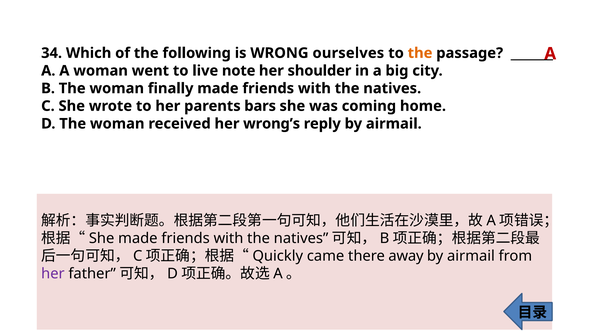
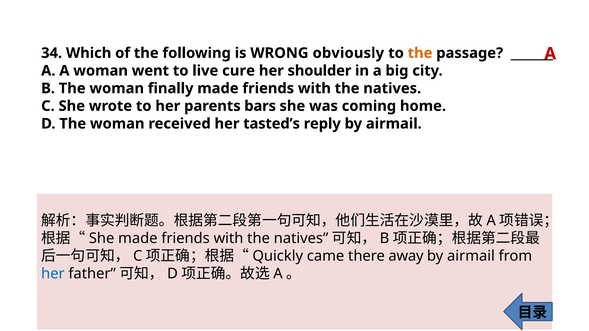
ourselves: ourselves -> obviously
note: note -> cure
wrong’s: wrong’s -> tasted’s
her at (53, 274) colour: purple -> blue
